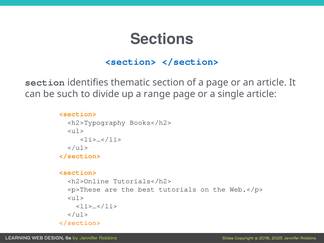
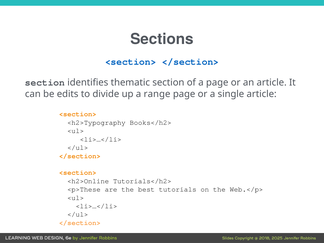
such: such -> edits
